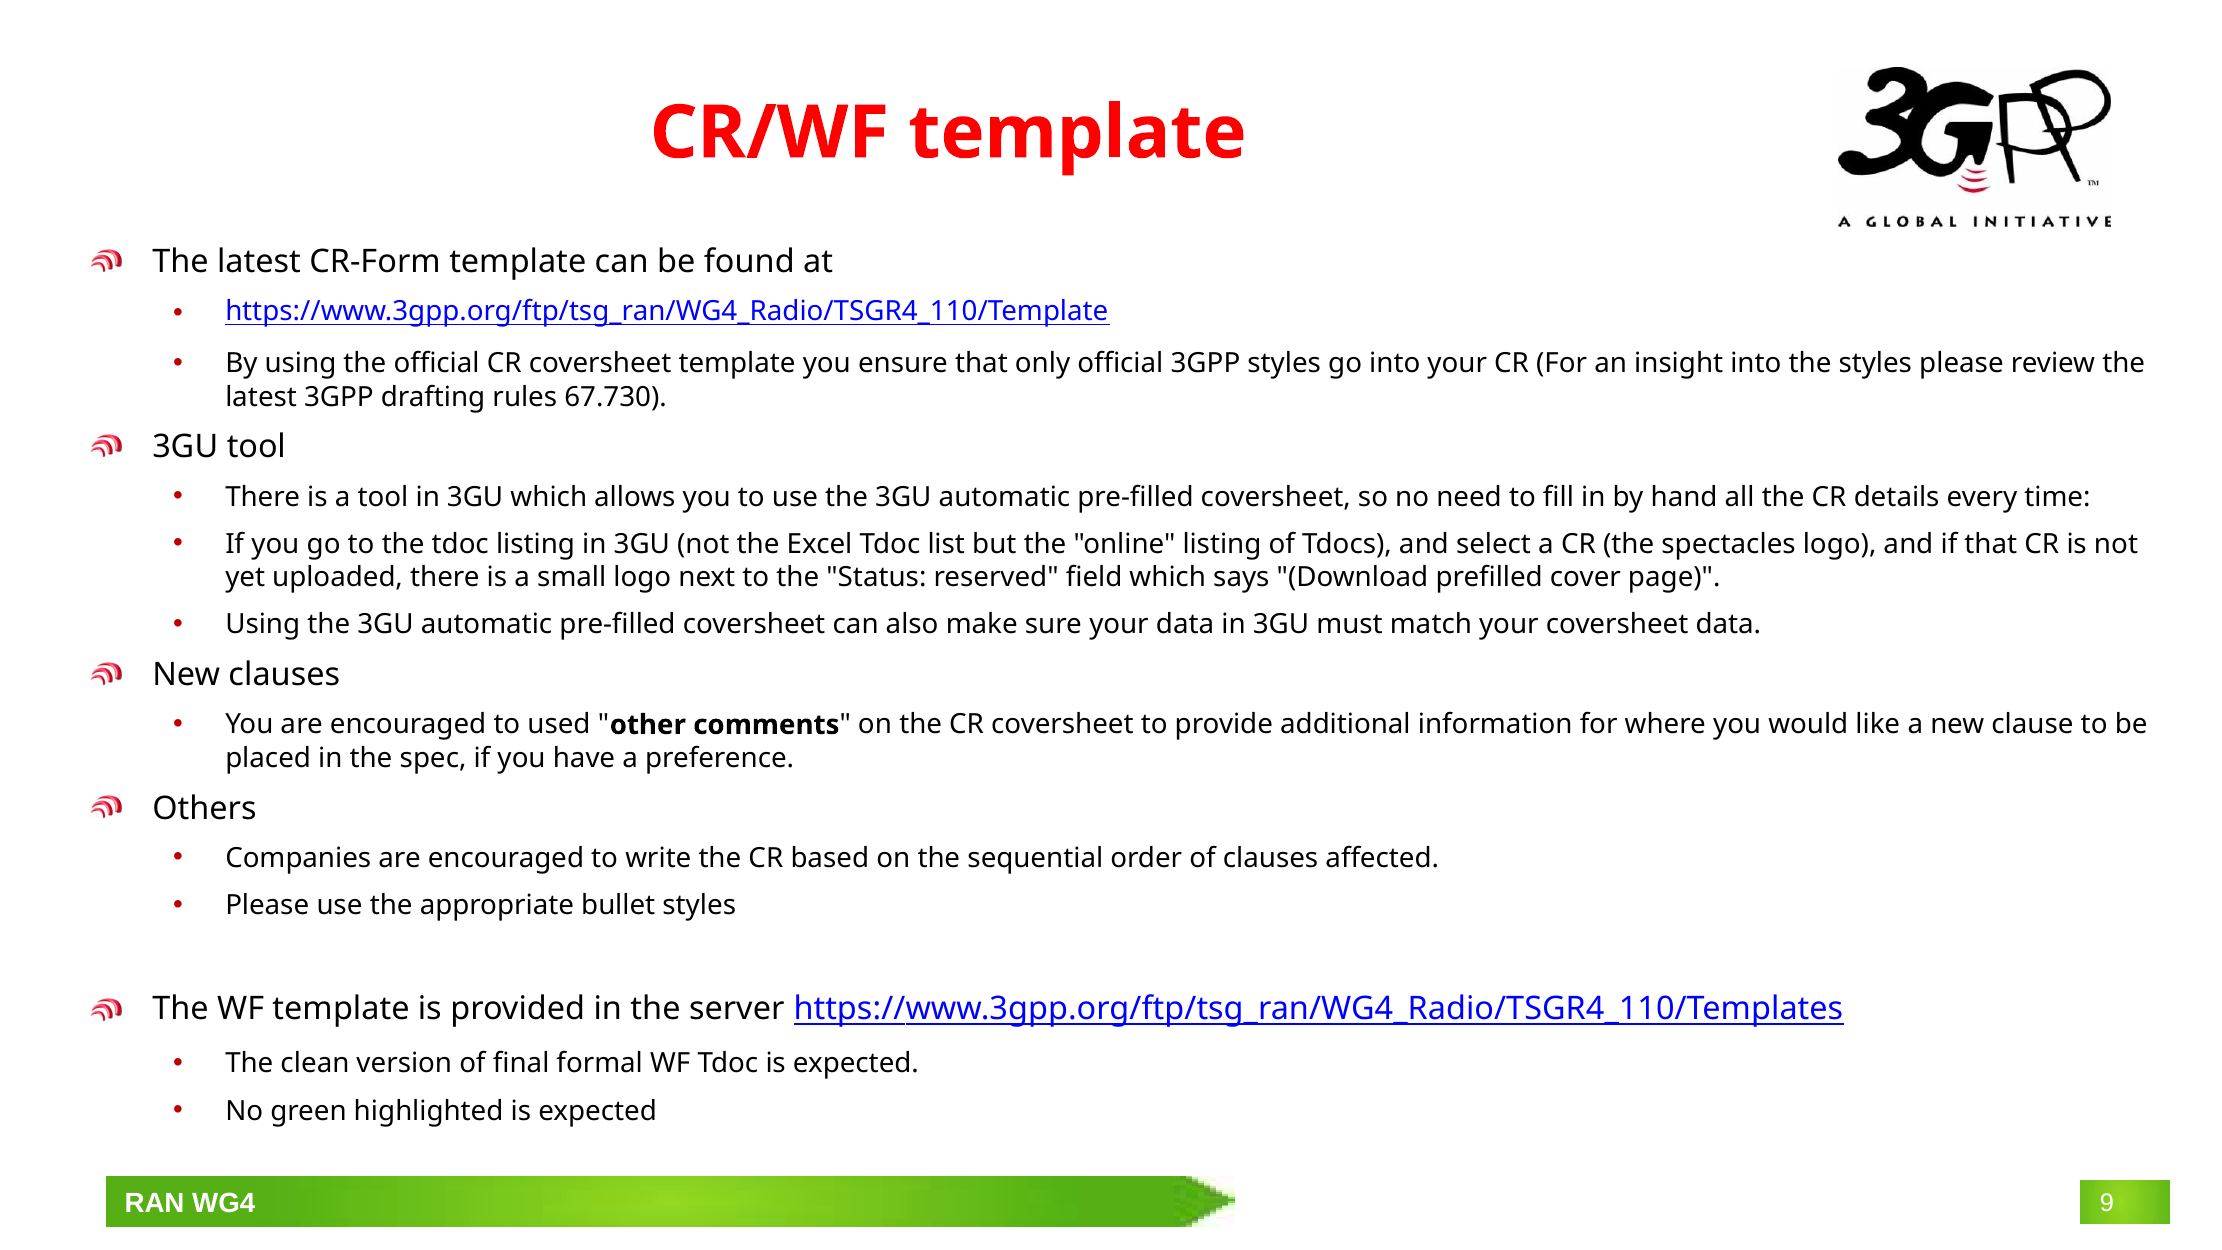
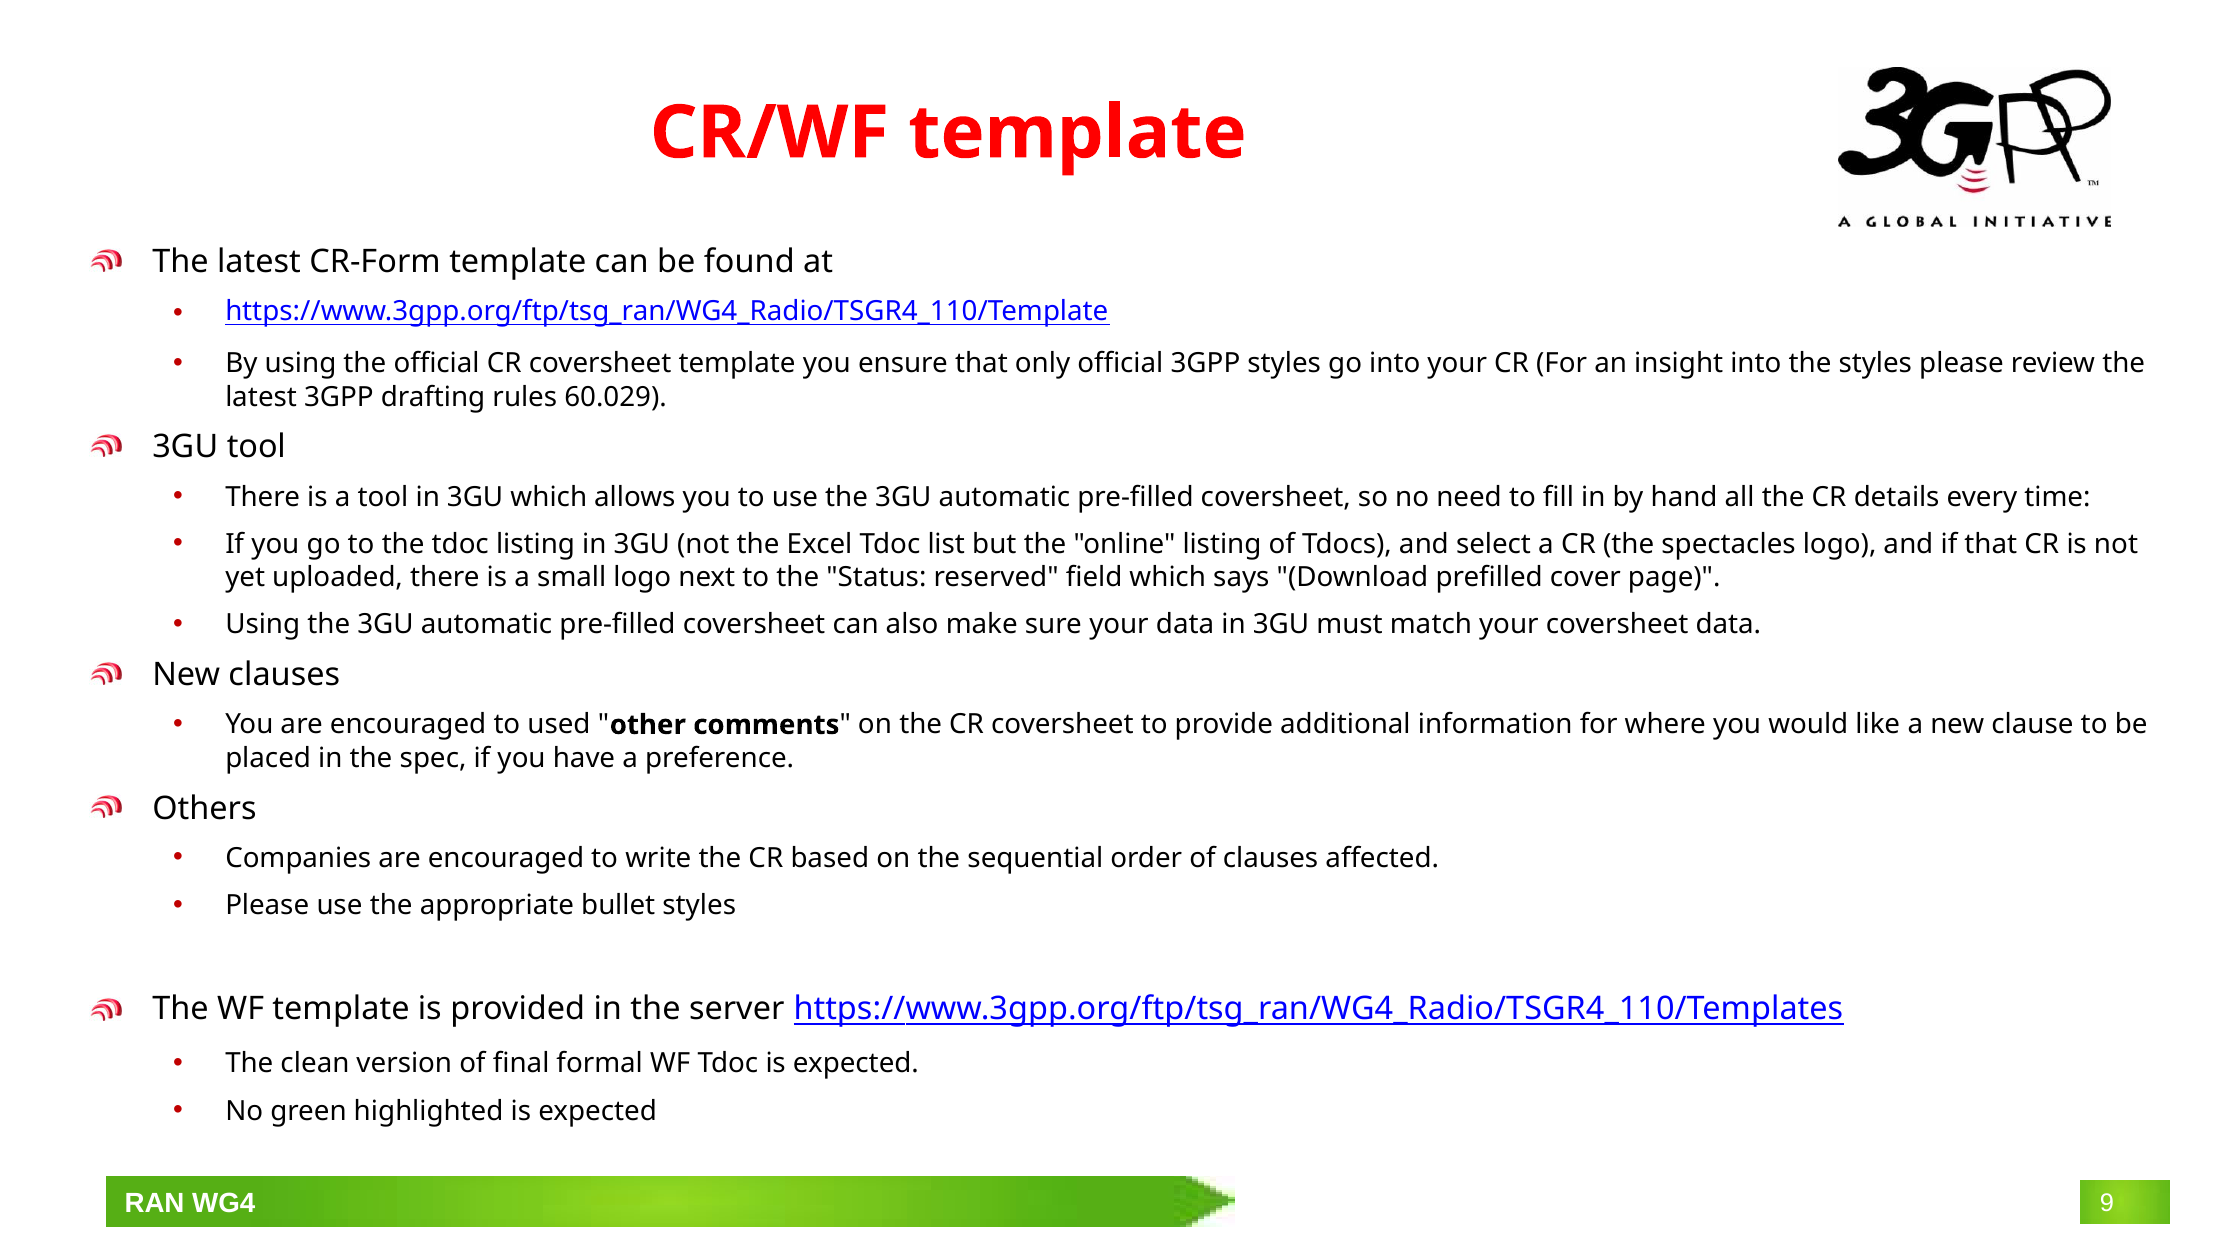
67.730: 67.730 -> 60.029
